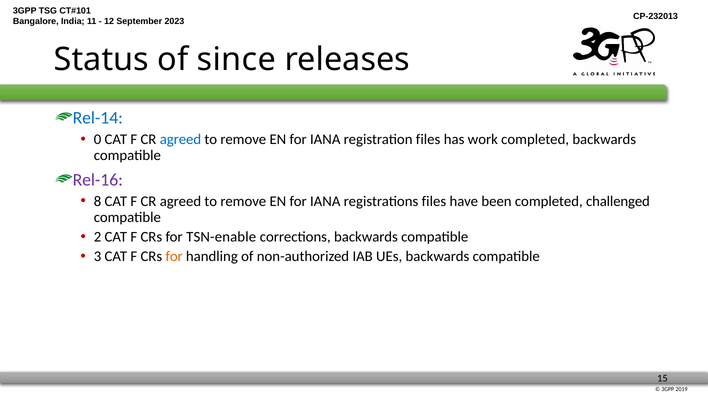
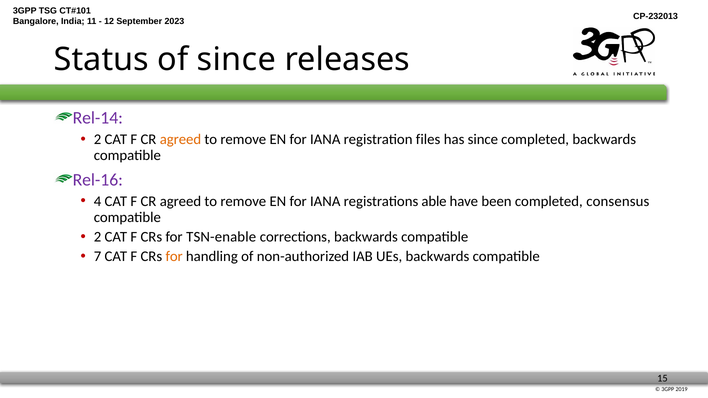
Rel-14 colour: blue -> purple
0 at (98, 139): 0 -> 2
agreed at (180, 139) colour: blue -> orange
has work: work -> since
8: 8 -> 4
registrations files: files -> able
challenged: challenged -> consensus
3: 3 -> 7
